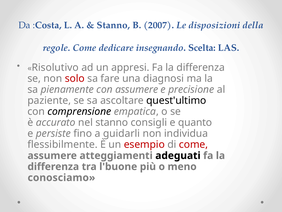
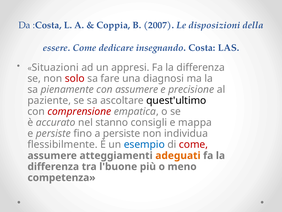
Stanno at (113, 25): Stanno -> Coppia
regole: regole -> essere
Scelta: Scelta -> Costa
Risolutivo: Risolutivo -> Situazioni
comprensione colour: black -> red
quanto: quanto -> mappa
a guidarli: guidarli -> persiste
esempio colour: red -> blue
adeguati colour: black -> orange
conosciamo: conosciamo -> competenza
